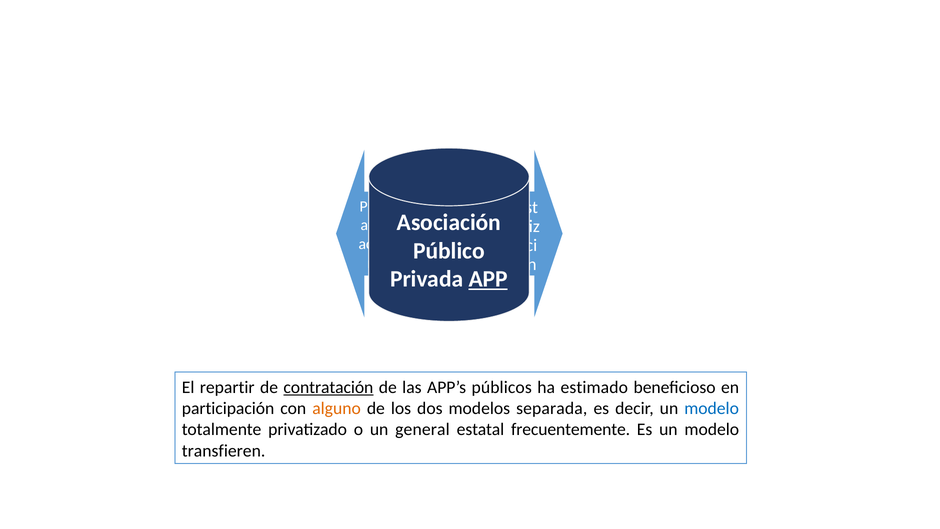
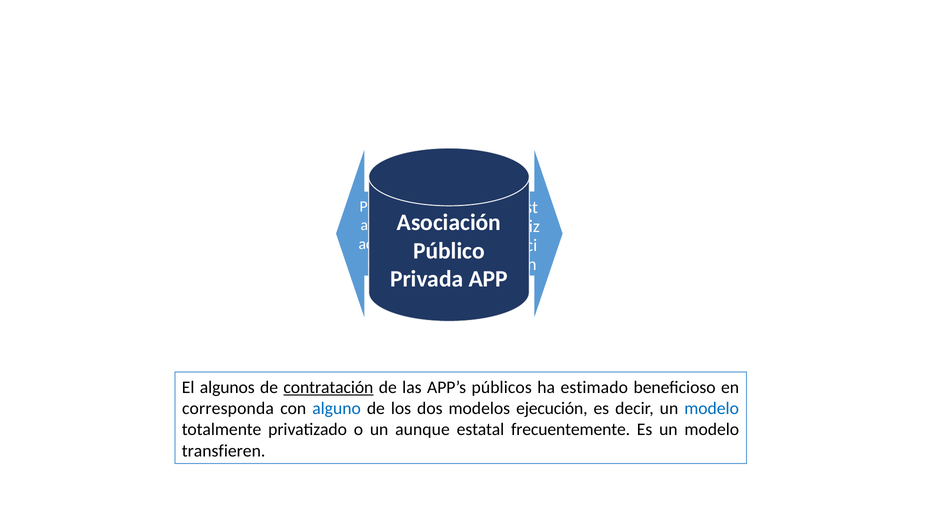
APP underline: present -> none
repartir: repartir -> algunos
participación: participación -> corresponda
alguno colour: orange -> blue
separada: separada -> ejecución
general: general -> aunque
